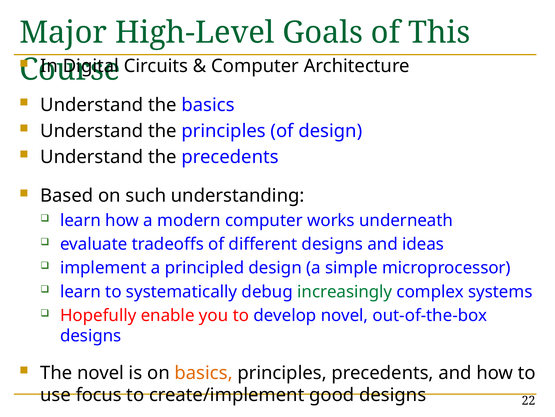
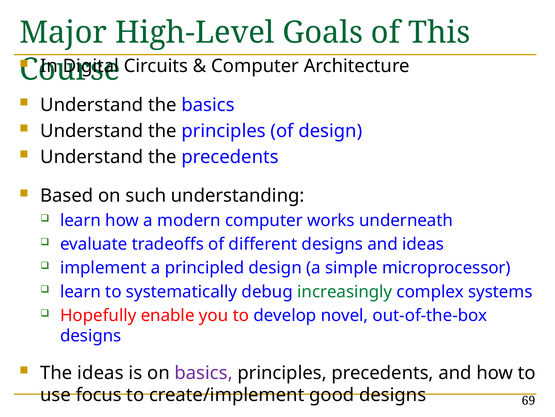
The novel: novel -> ideas
basics at (204, 372) colour: orange -> purple
22: 22 -> 69
